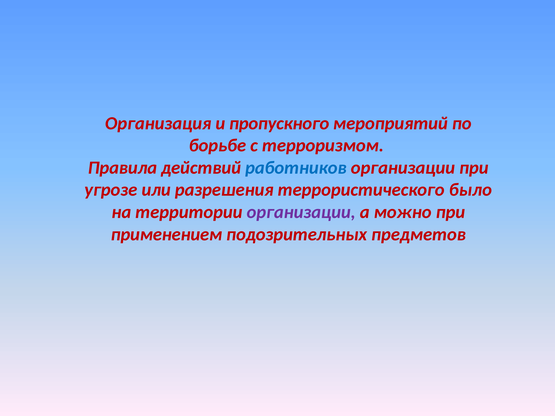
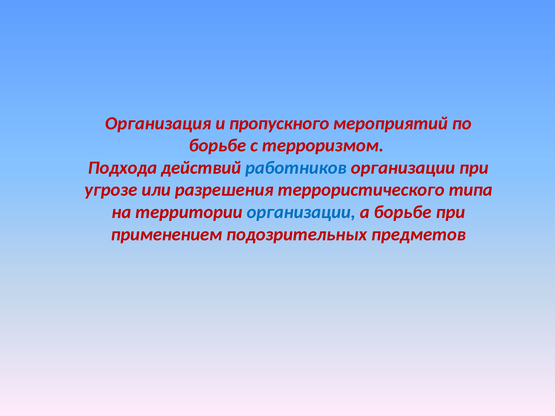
Правила: Правила -> Подхода
было: было -> типа
организации at (301, 212) colour: purple -> blue
а можно: можно -> борьбе
